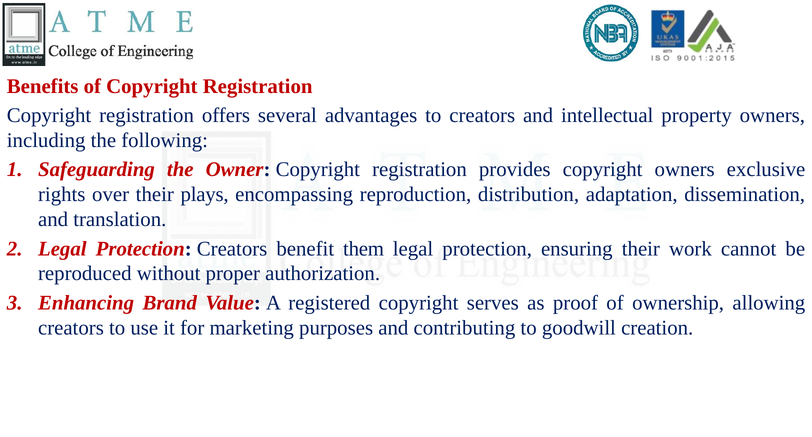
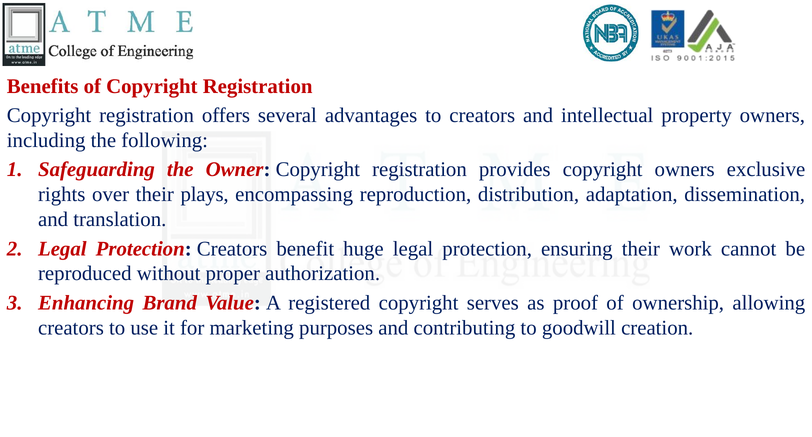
them: them -> huge
